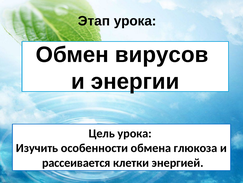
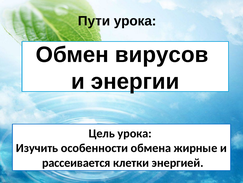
Этап: Этап -> Пути
глюкоза: глюкоза -> жирные
